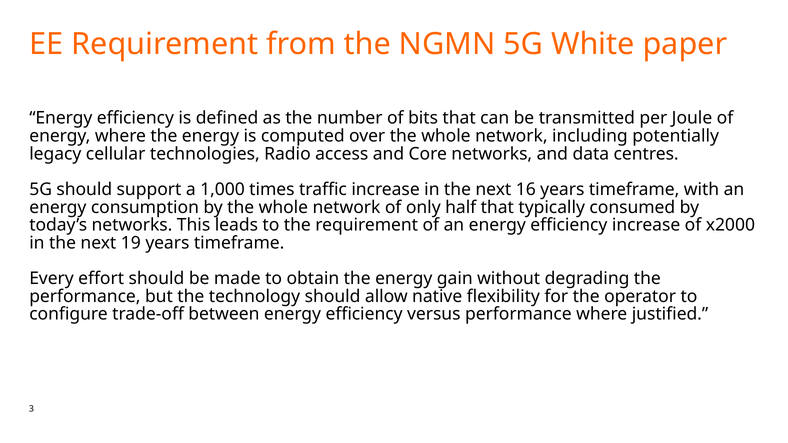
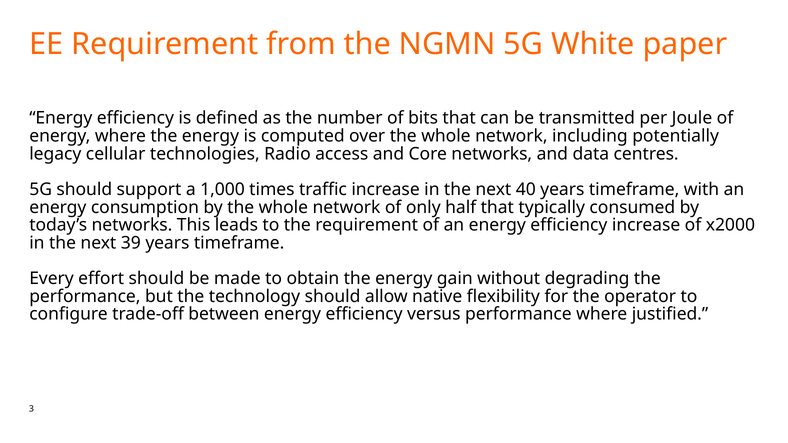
16: 16 -> 40
19: 19 -> 39
